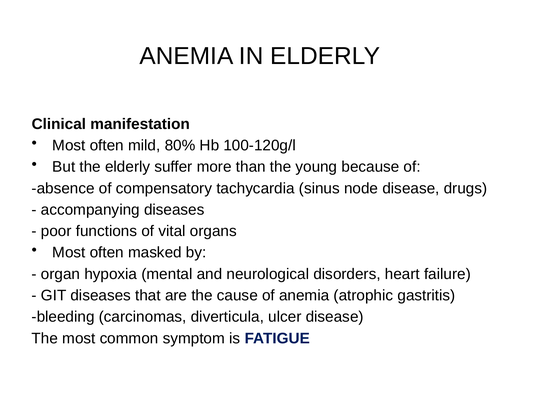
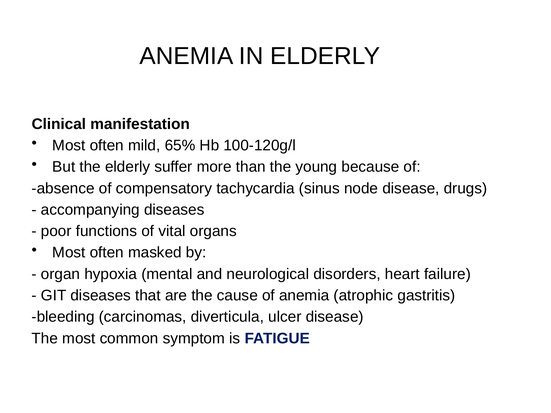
80%: 80% -> 65%
